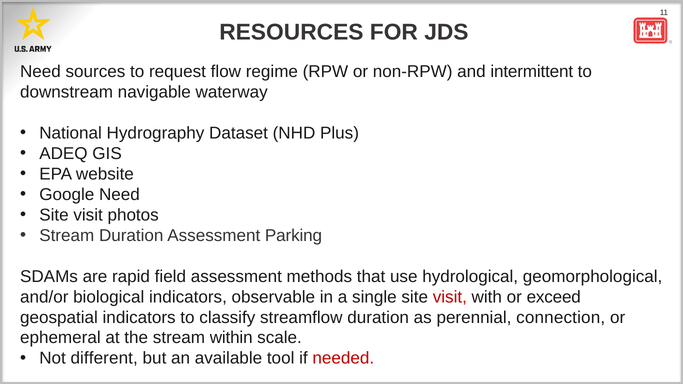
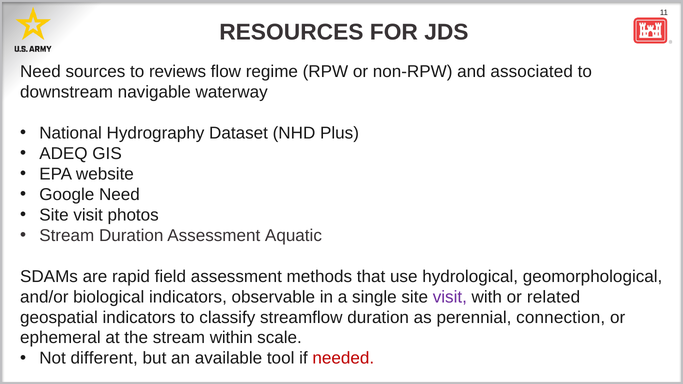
request: request -> reviews
intermittent: intermittent -> associated
Parking: Parking -> Aquatic
visit at (450, 297) colour: red -> purple
exceed: exceed -> related
